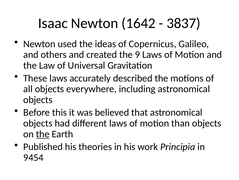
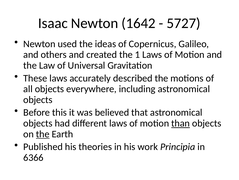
3837: 3837 -> 5727
9: 9 -> 1
than underline: none -> present
9454: 9454 -> 6366
